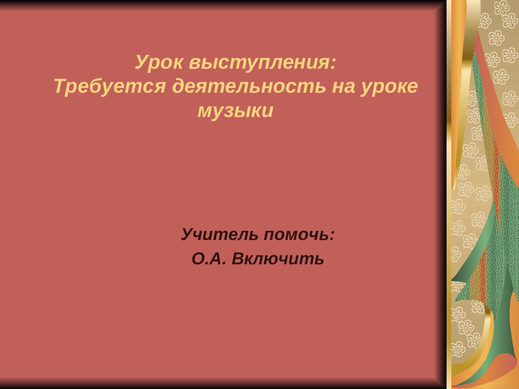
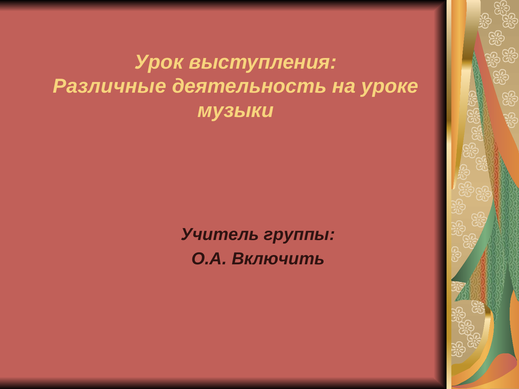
Требуется: Требуется -> Различные
помочь: помочь -> группы
